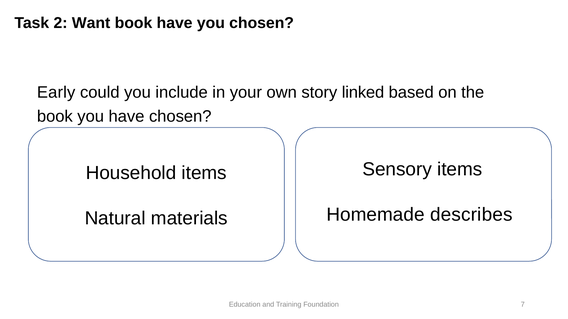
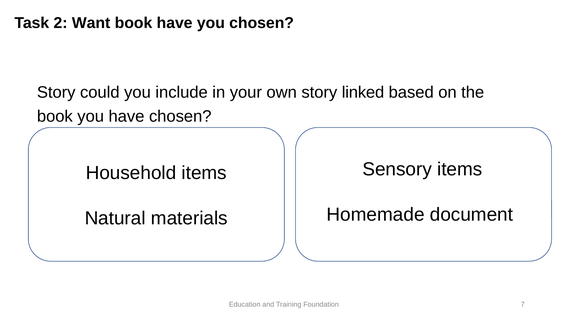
Early at (56, 93): Early -> Story
describes: describes -> document
